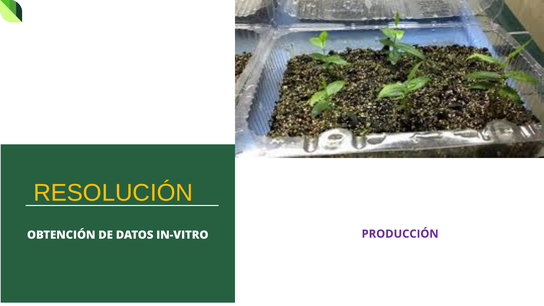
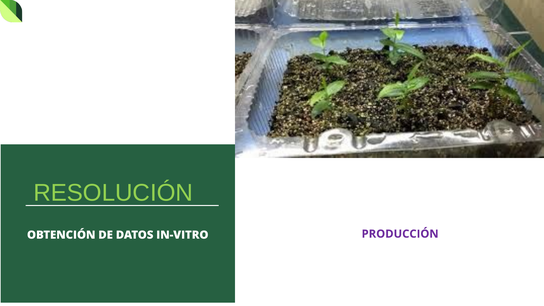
RESOLUCIÓN colour: yellow -> light green
